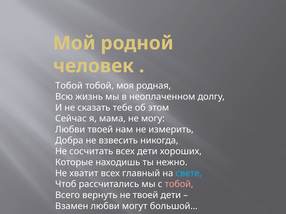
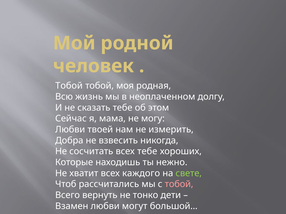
всех дети: дети -> тебе
главный: главный -> каждого
свете colour: light blue -> light green
не твоей: твоей -> тонко
